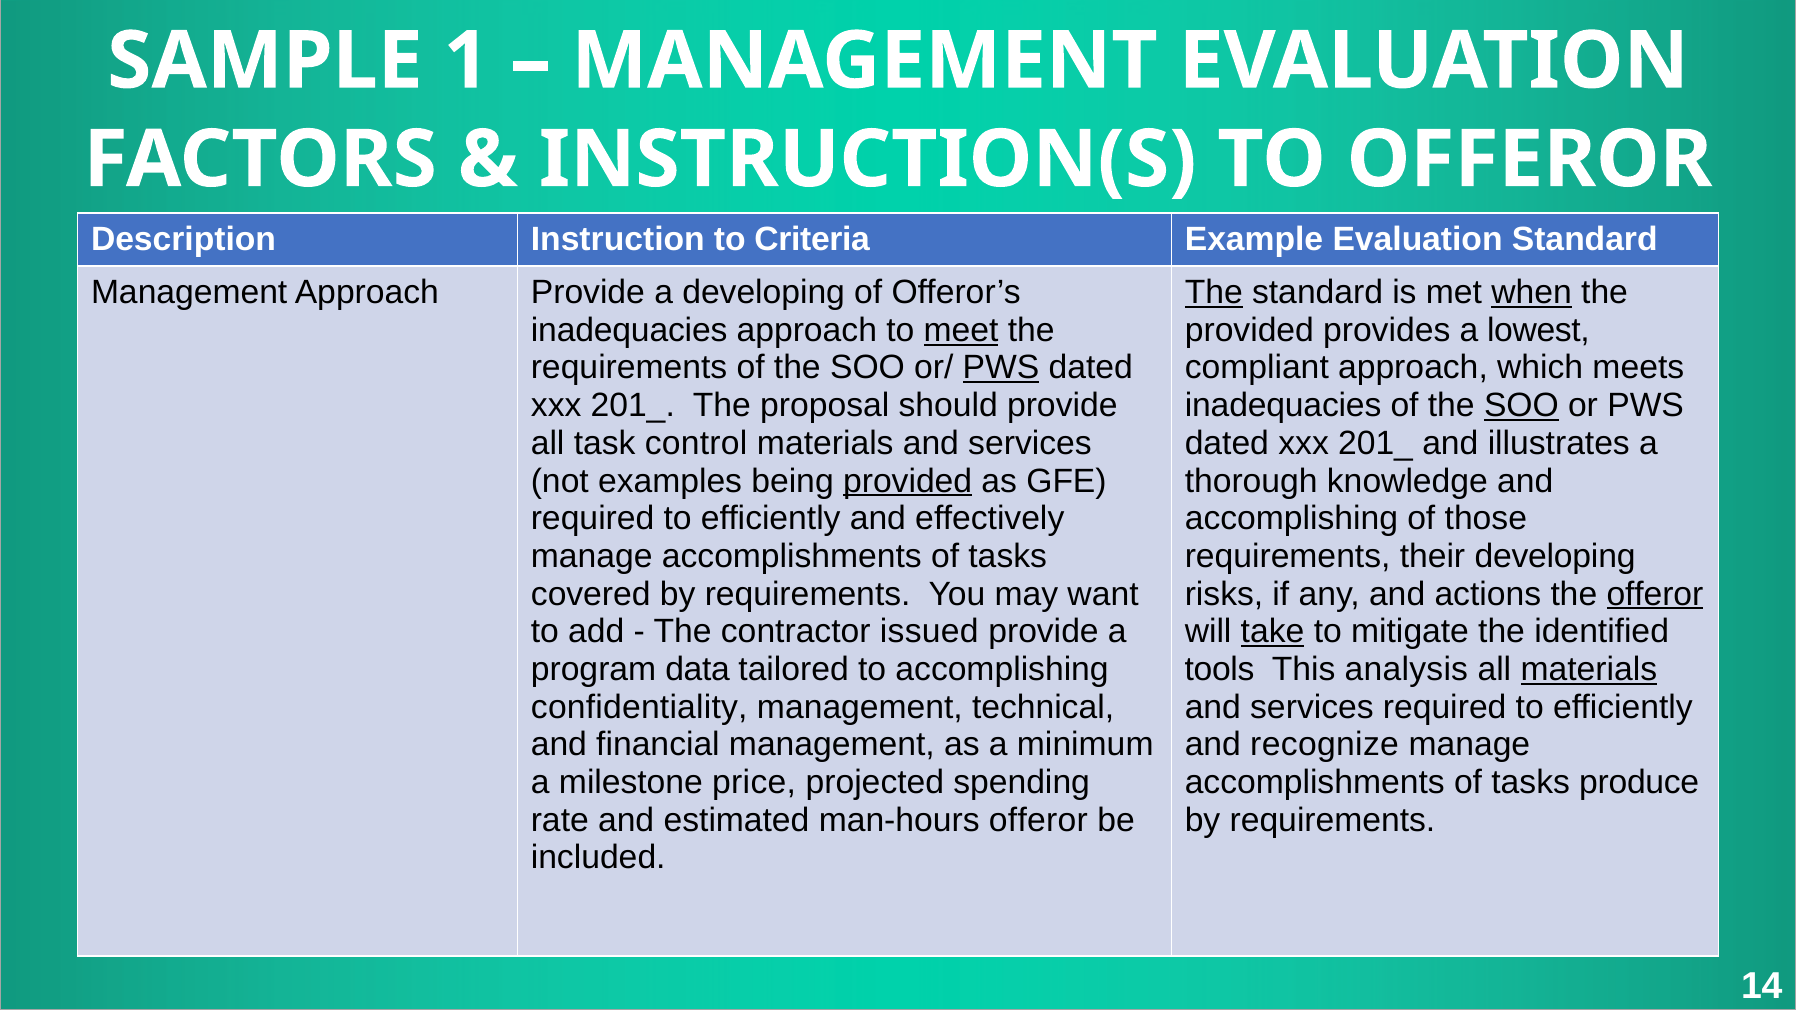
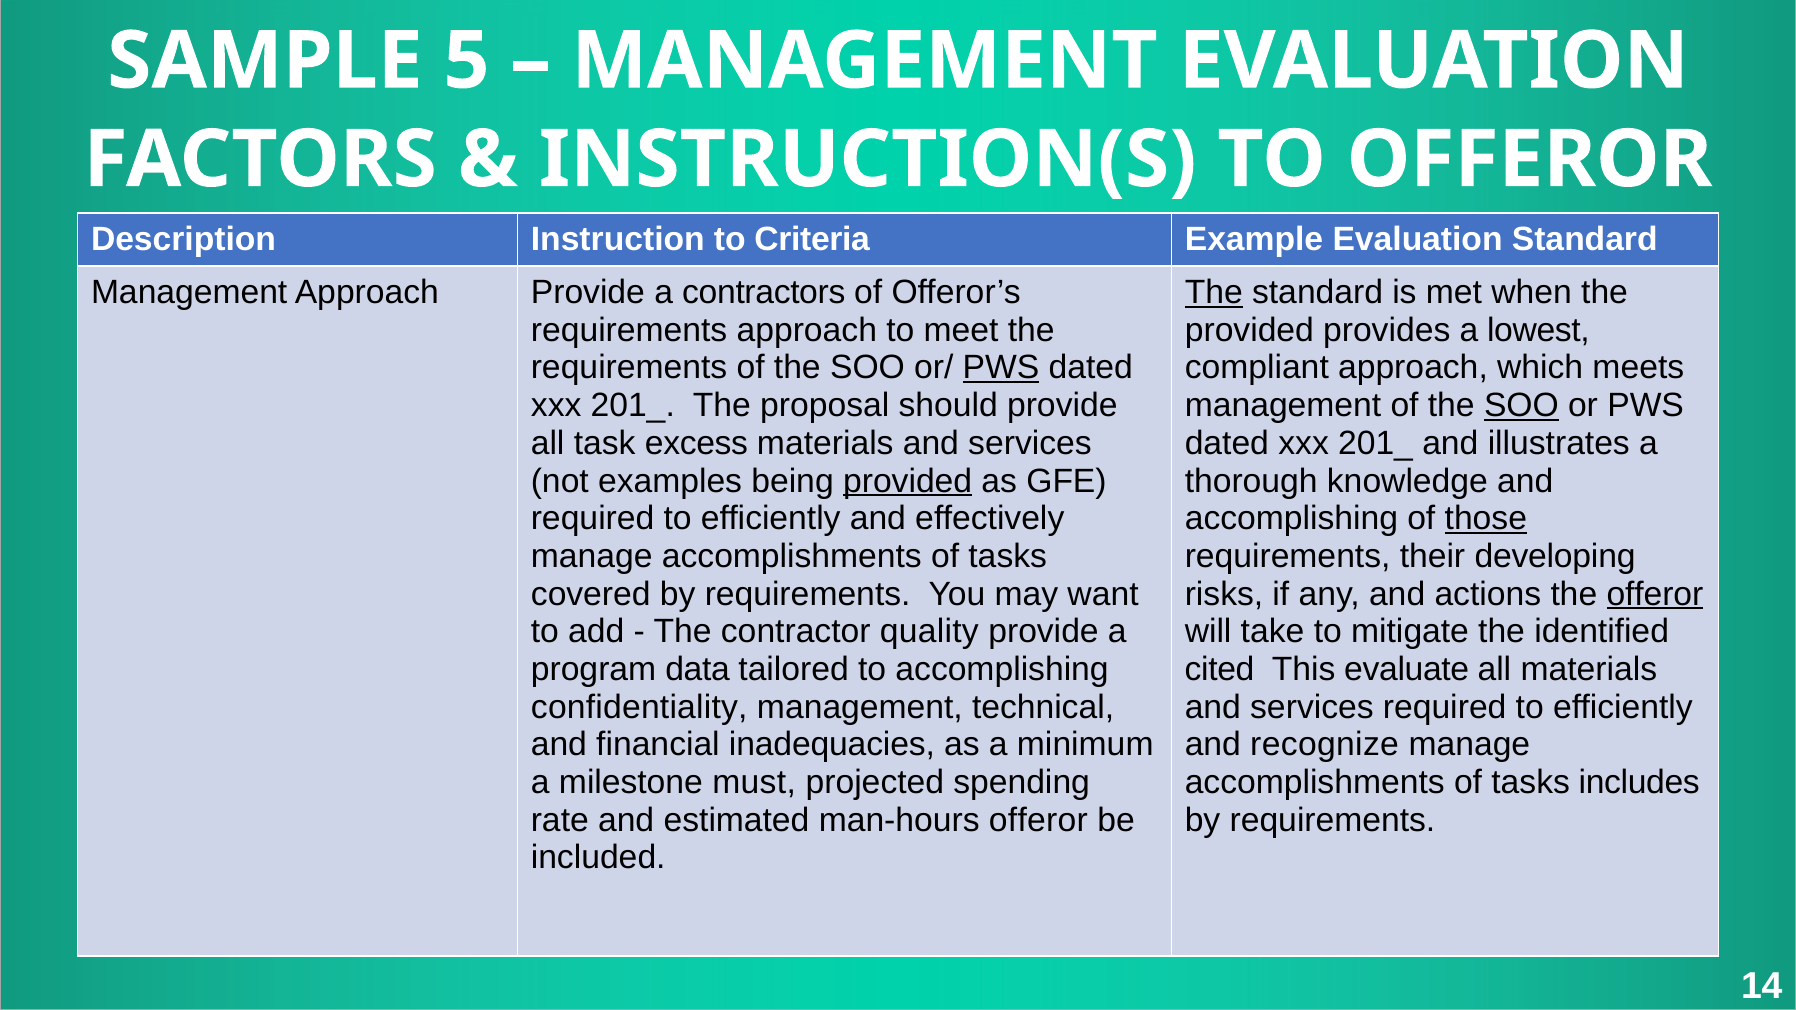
1: 1 -> 5
a developing: developing -> contractors
when underline: present -> none
inadequacies at (629, 330): inadequacies -> requirements
meet underline: present -> none
inadequacies at (1283, 406): inadequacies -> management
control: control -> excess
those underline: none -> present
issued: issued -> quality
take underline: present -> none
tools: tools -> cited
analysis: analysis -> evaluate
materials at (1589, 670) underline: present -> none
financial management: management -> inadequacies
price: price -> must
produce: produce -> includes
